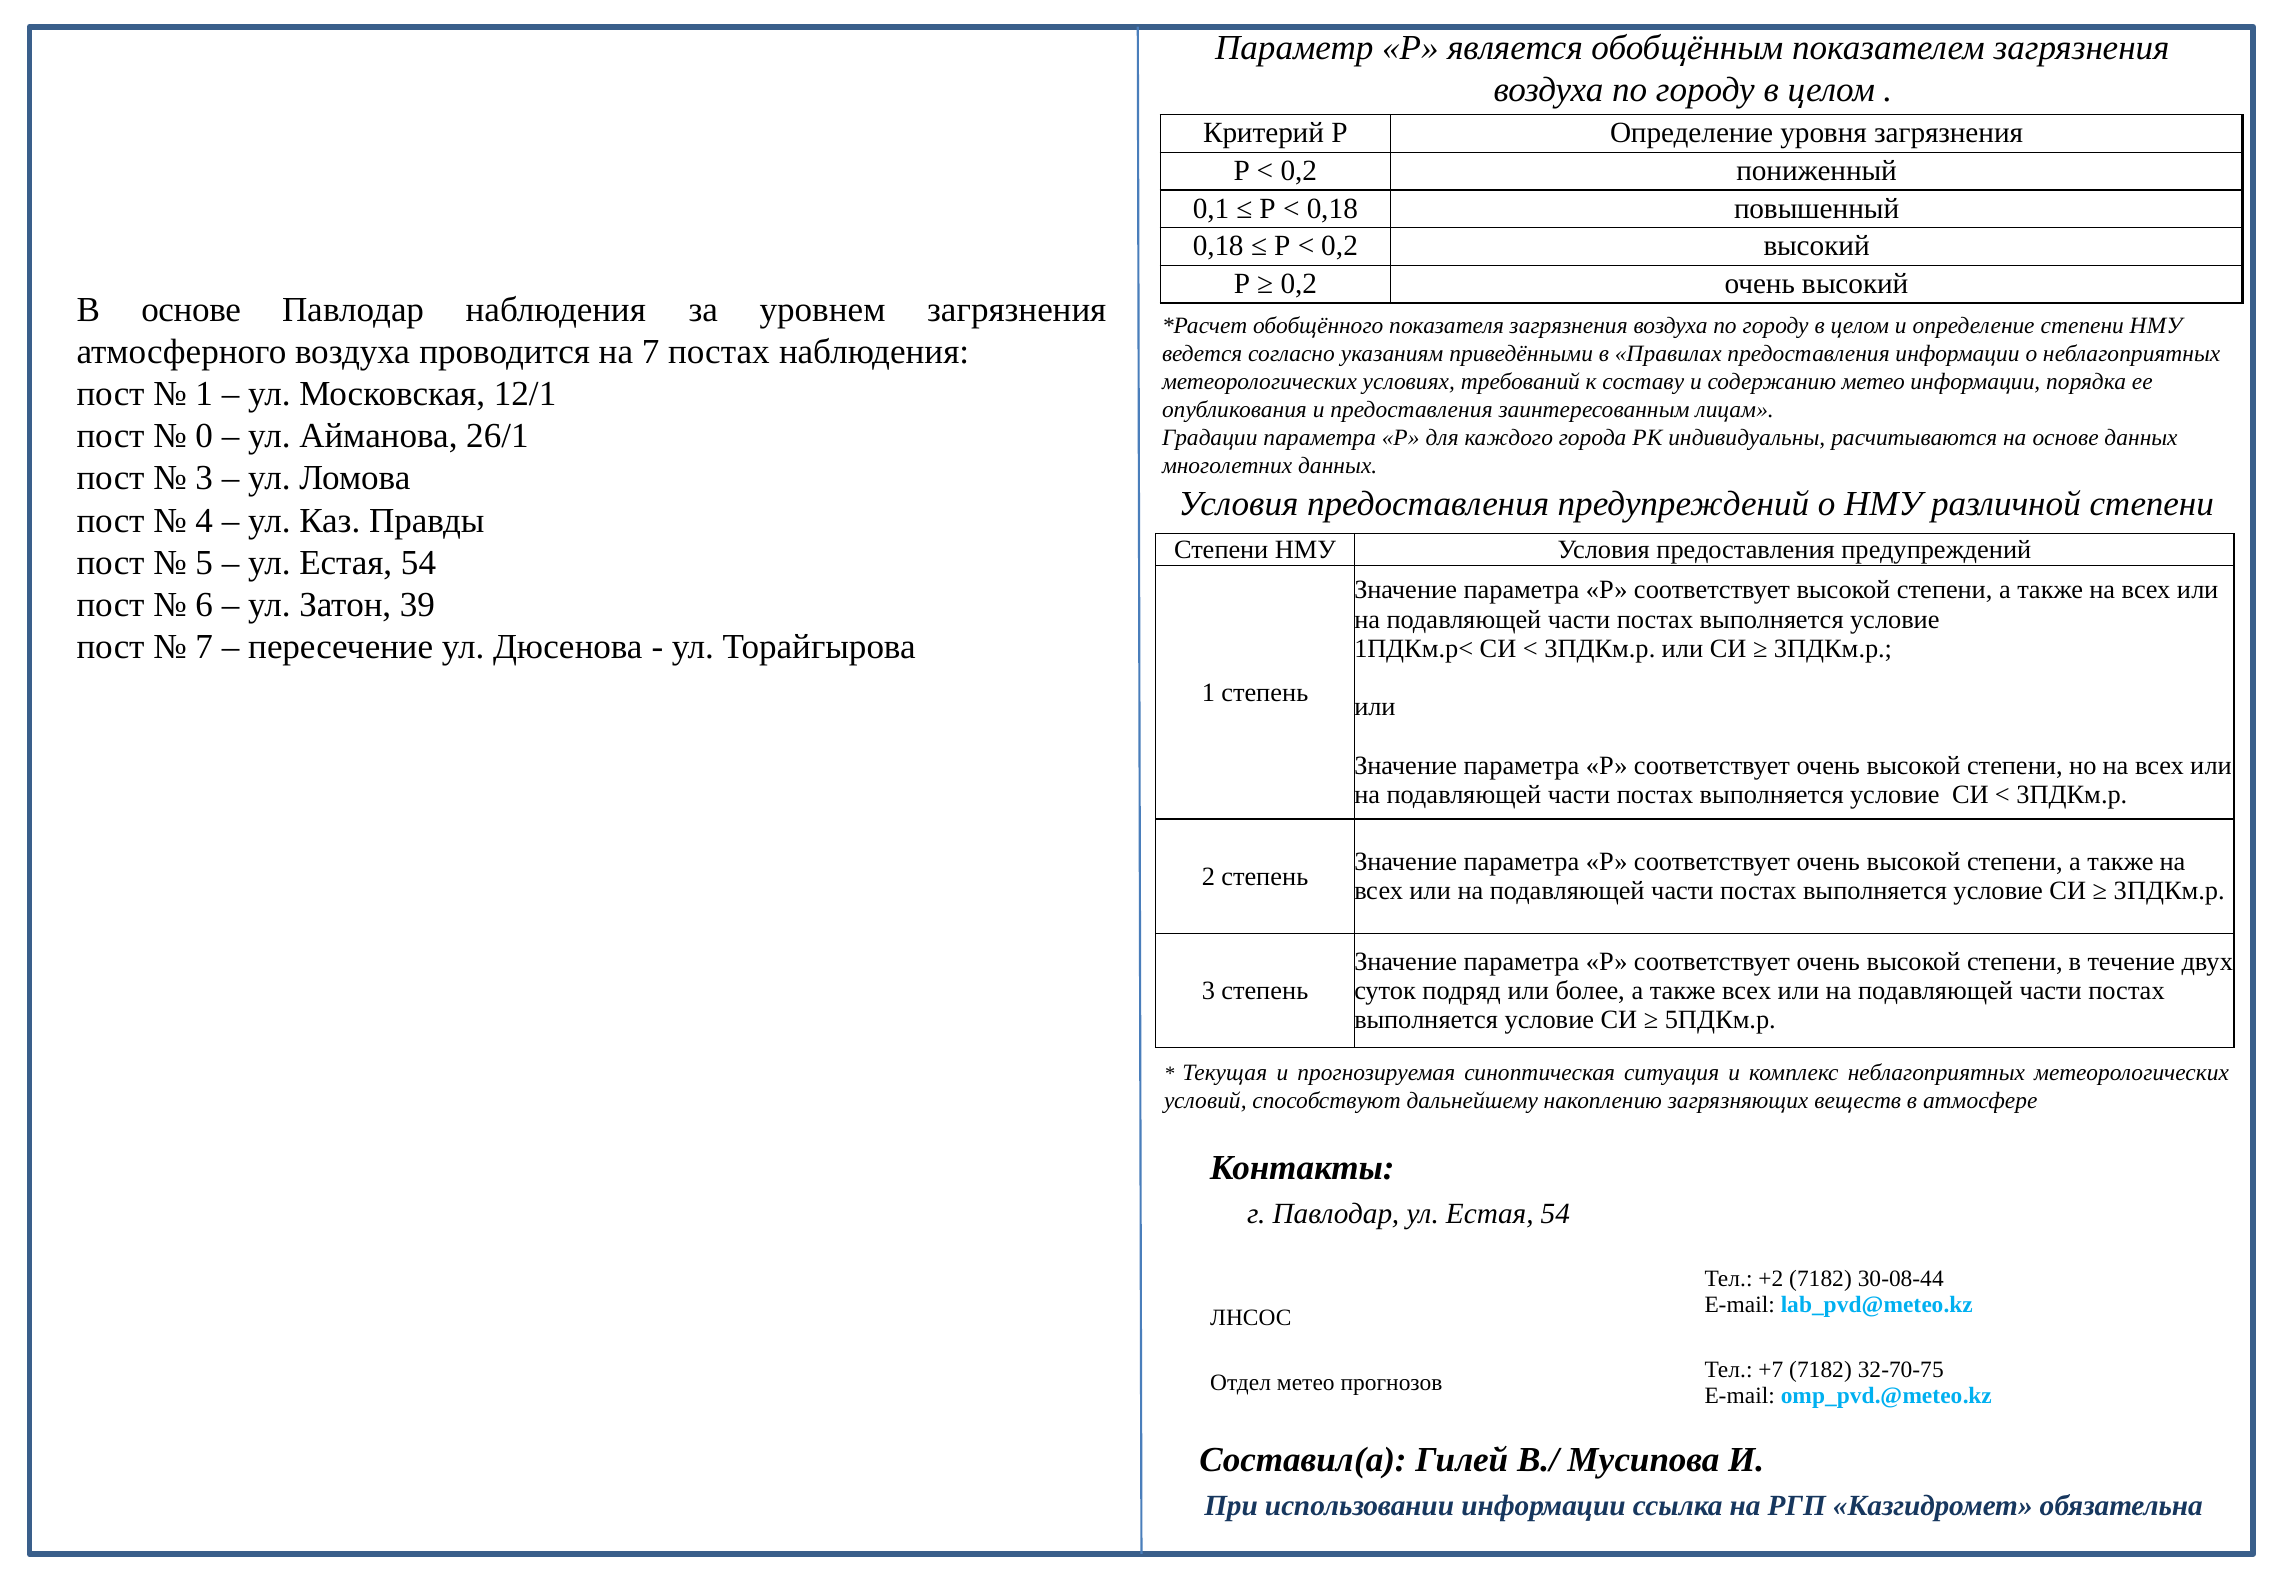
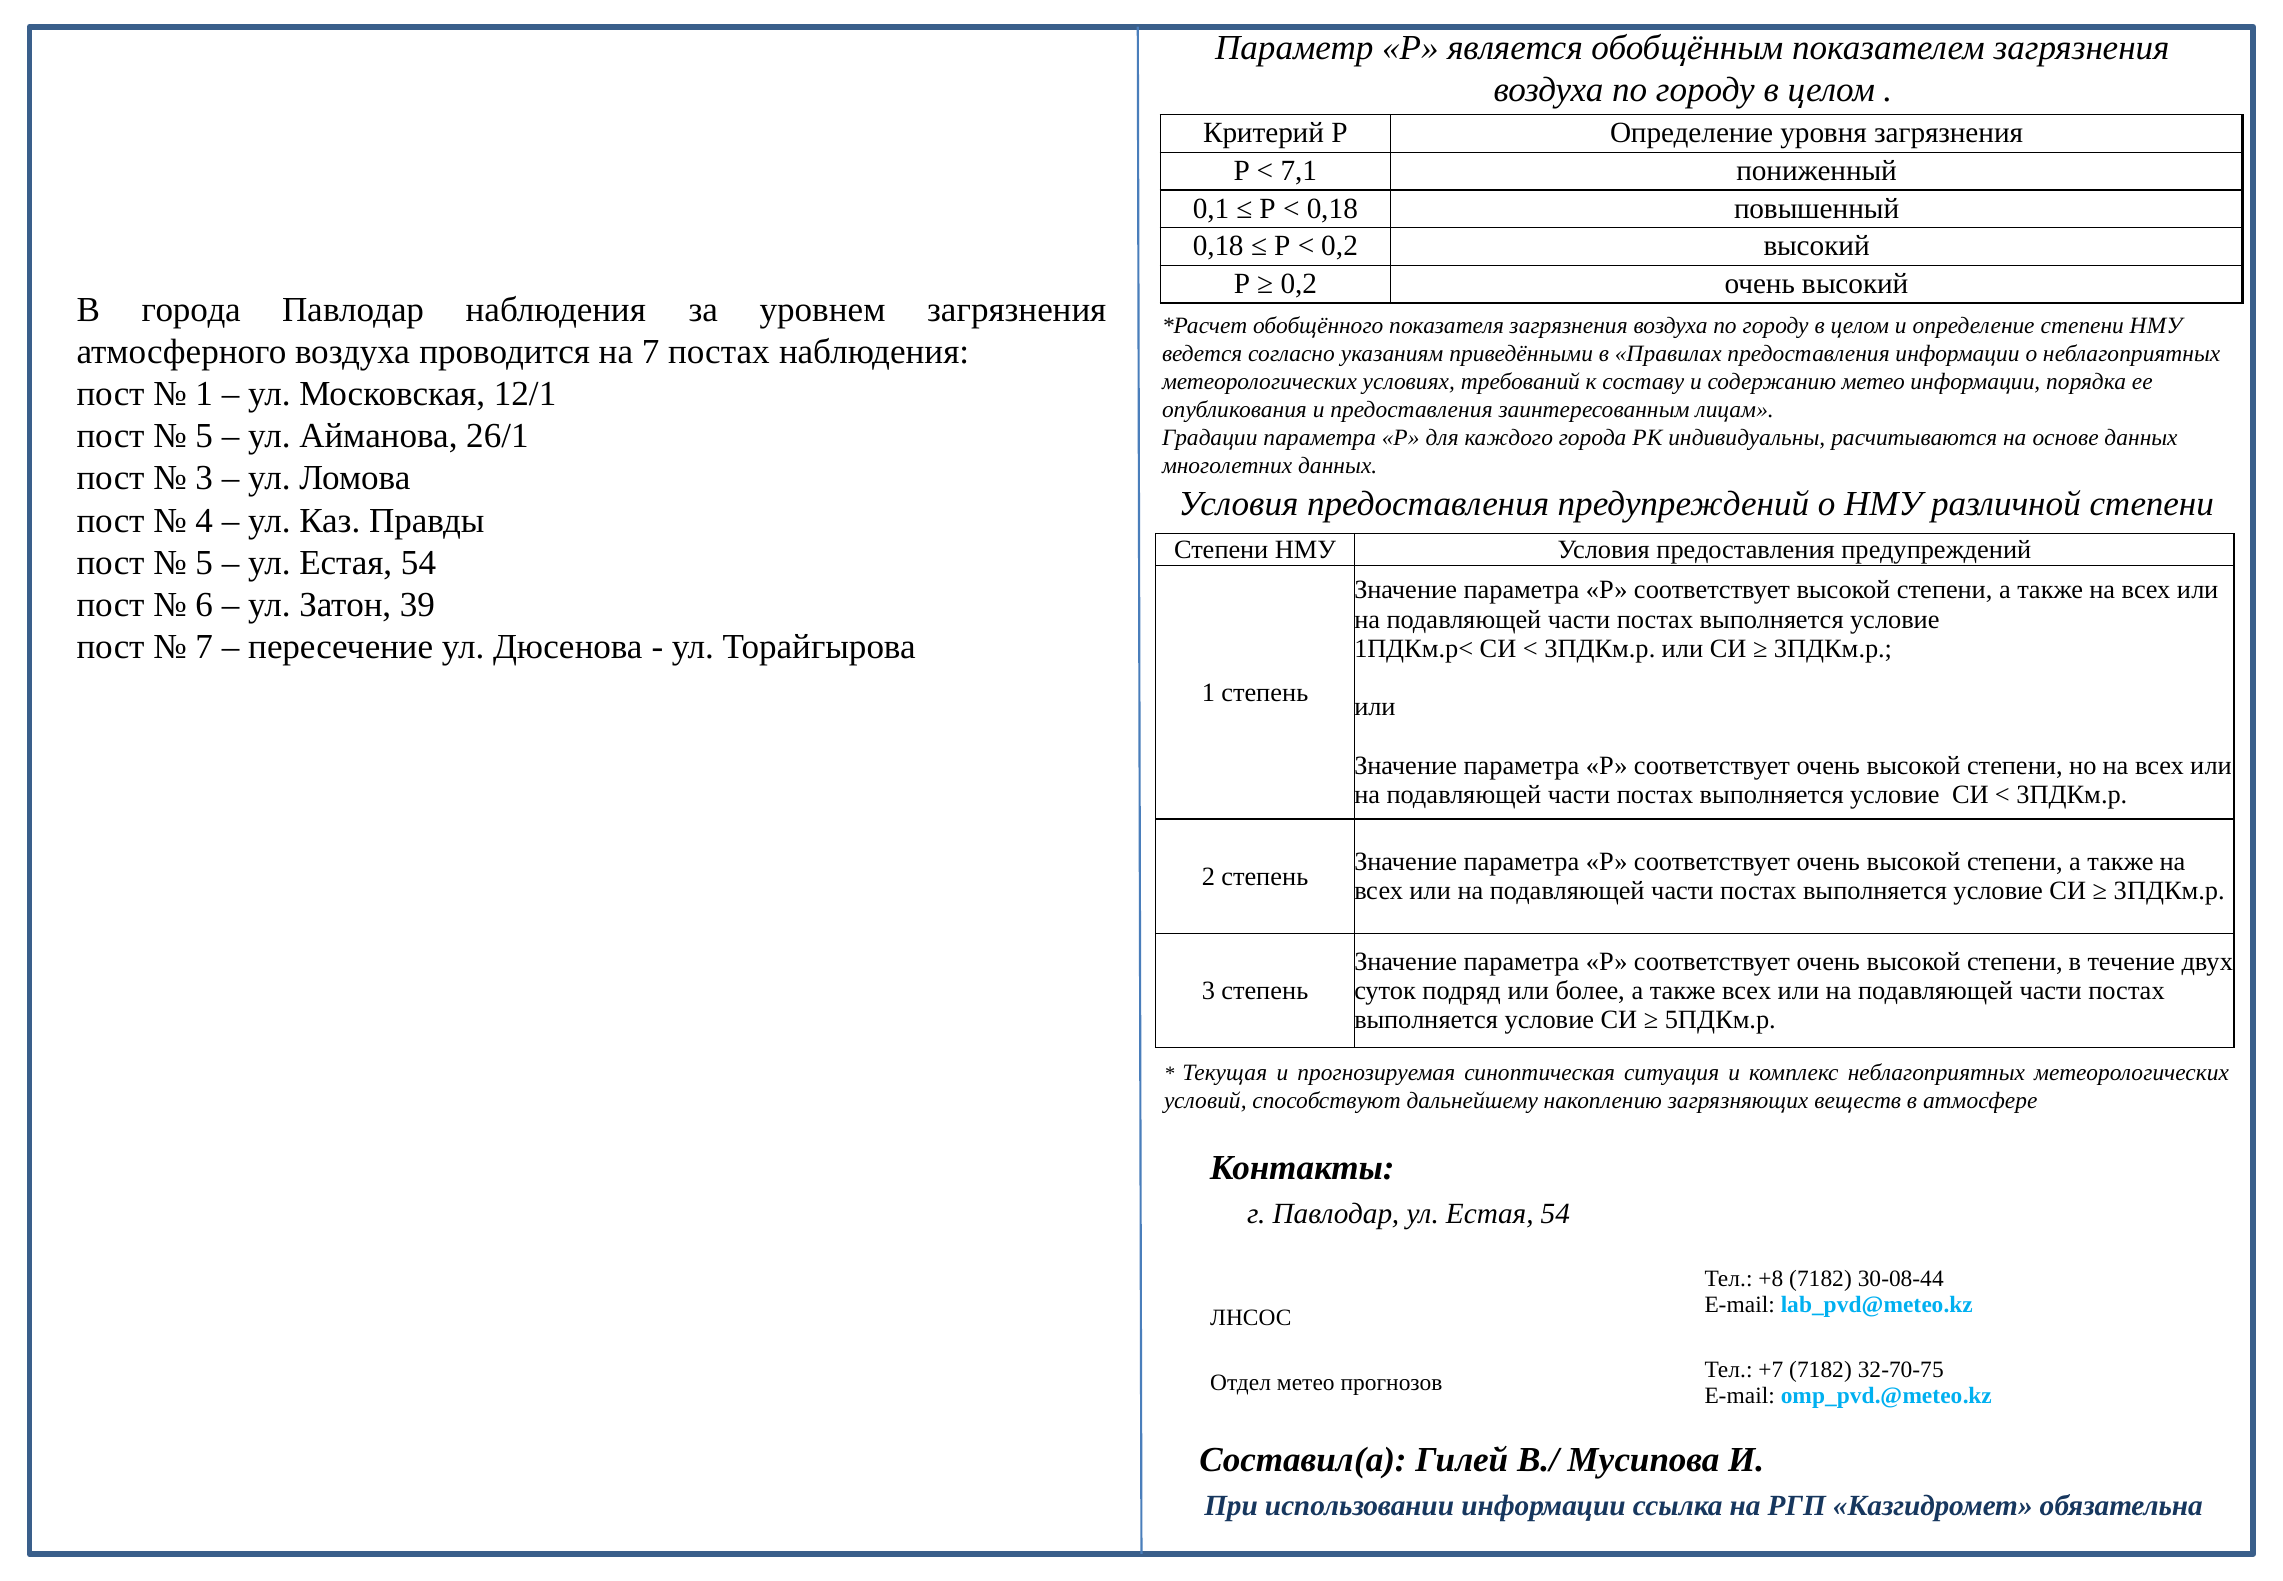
0,2 at (1299, 171): 0,2 -> 7,1
В основе: основе -> города
0 at (204, 436): 0 -> 5
+2: +2 -> +8
